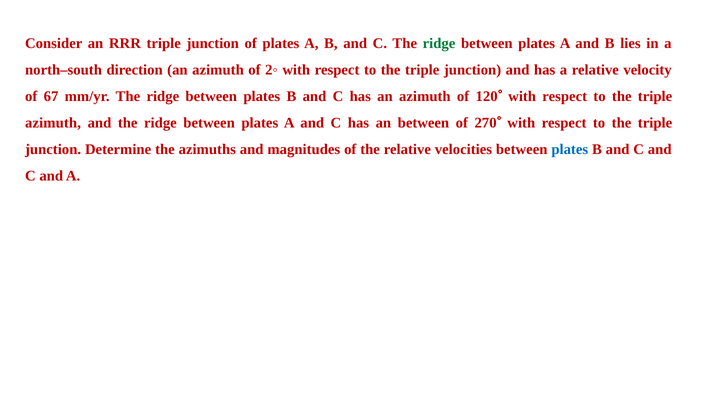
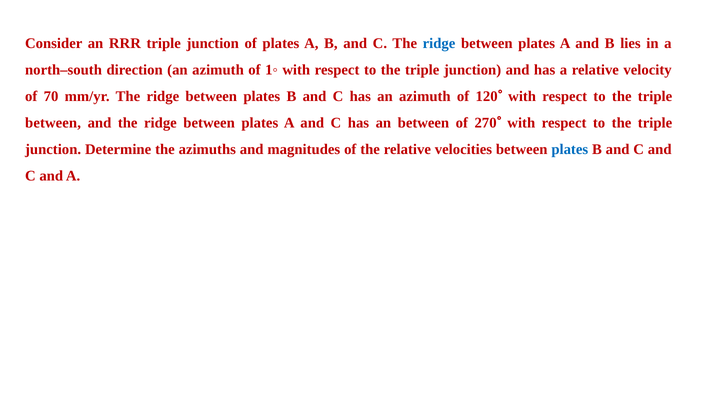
ridge at (439, 43) colour: green -> blue
2◦: 2◦ -> 1◦
67: 67 -> 70
azimuth at (53, 123): azimuth -> between
